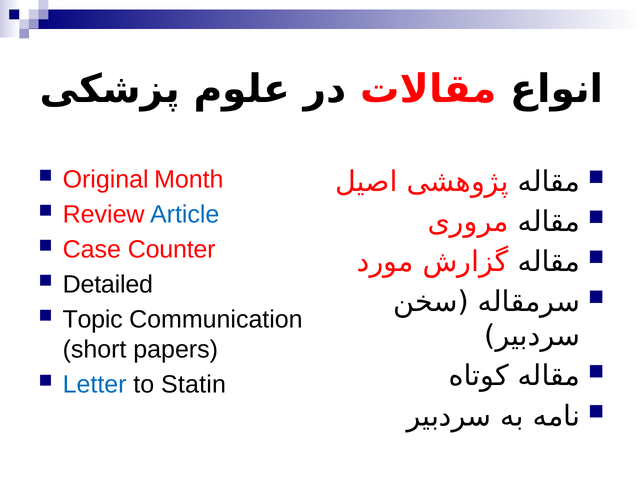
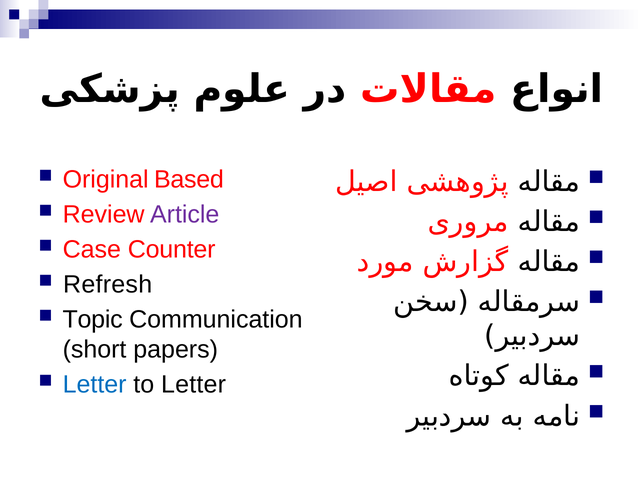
Month: Month -> Based
Article colour: blue -> purple
Detailed: Detailed -> Refresh
to Statin: Statin -> Letter
